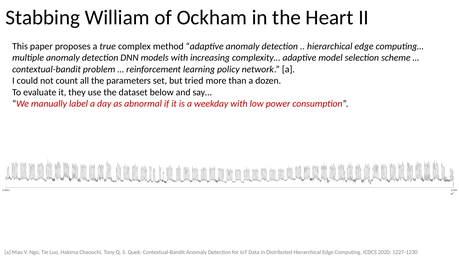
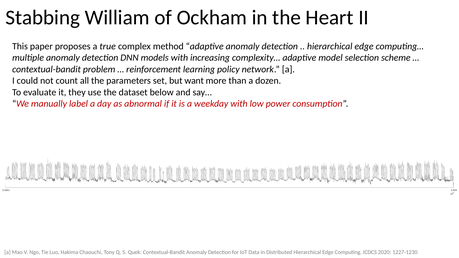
tried: tried -> want
